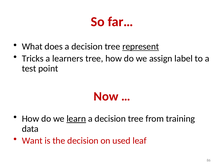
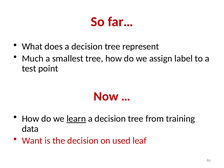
represent underline: present -> none
Tricks: Tricks -> Much
learners: learners -> smallest
